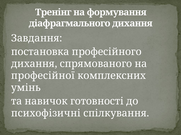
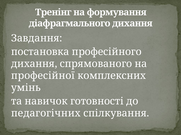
психофізичні: психофізичні -> педагогічних
